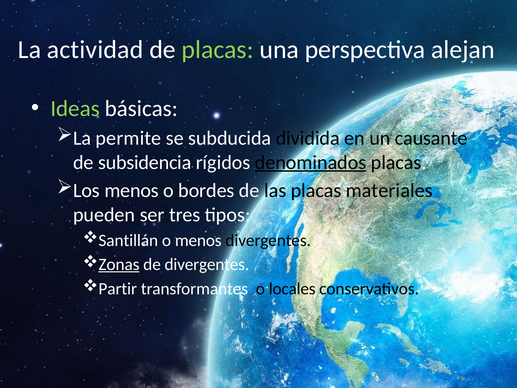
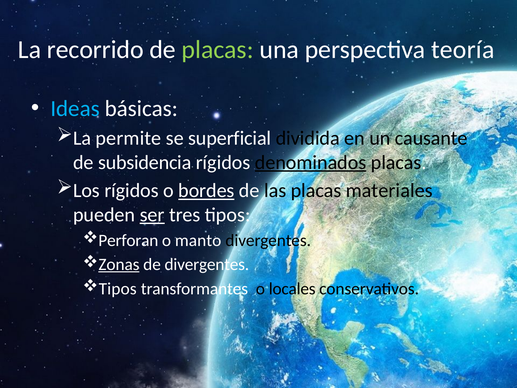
actividad: actividad -> recorrido
alejan: alejan -> teoría
Ideas colour: light green -> light blue
subducida: subducida -> superficial
Los menos: menos -> rígidos
bordes underline: none -> present
ser underline: none -> present
Santillán: Santillán -> Perforan
o menos: menos -> manto
Partir at (118, 288): Partir -> Tipos
